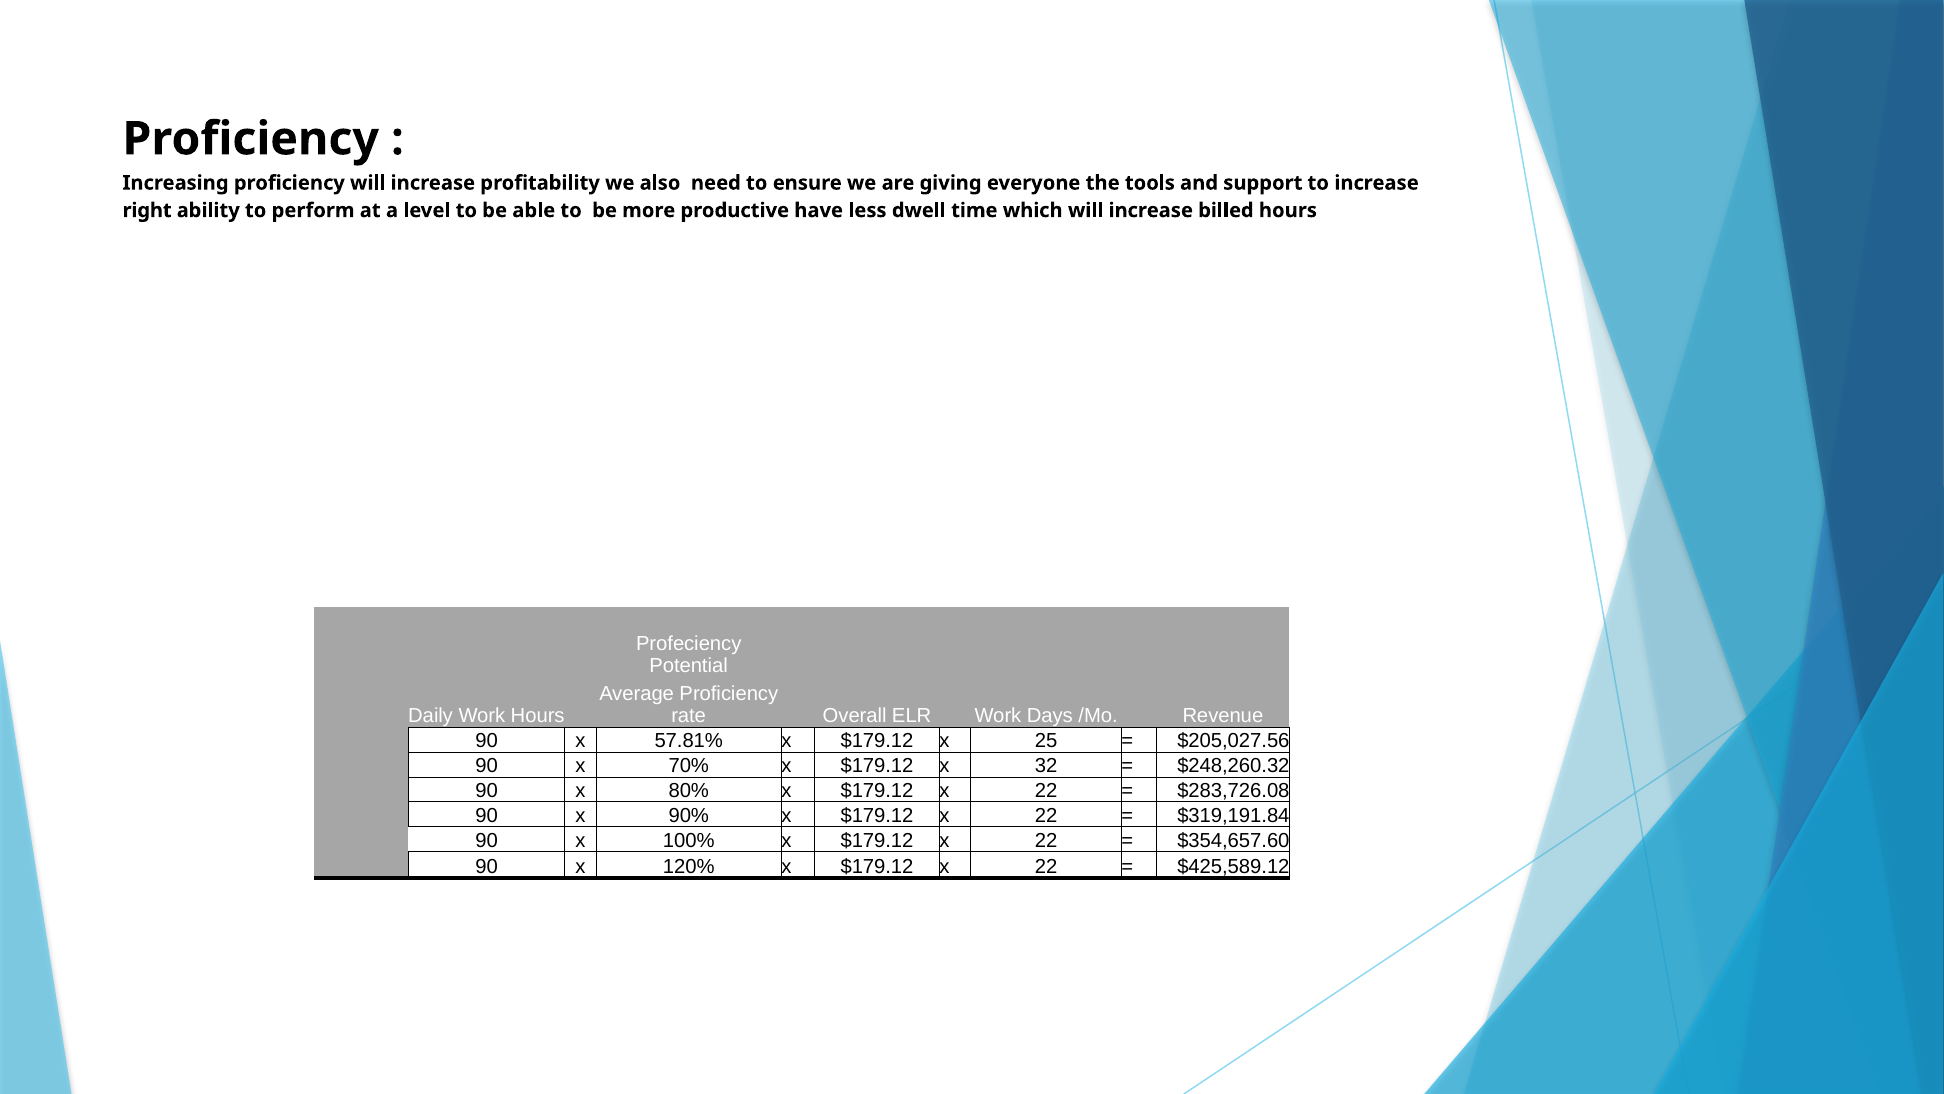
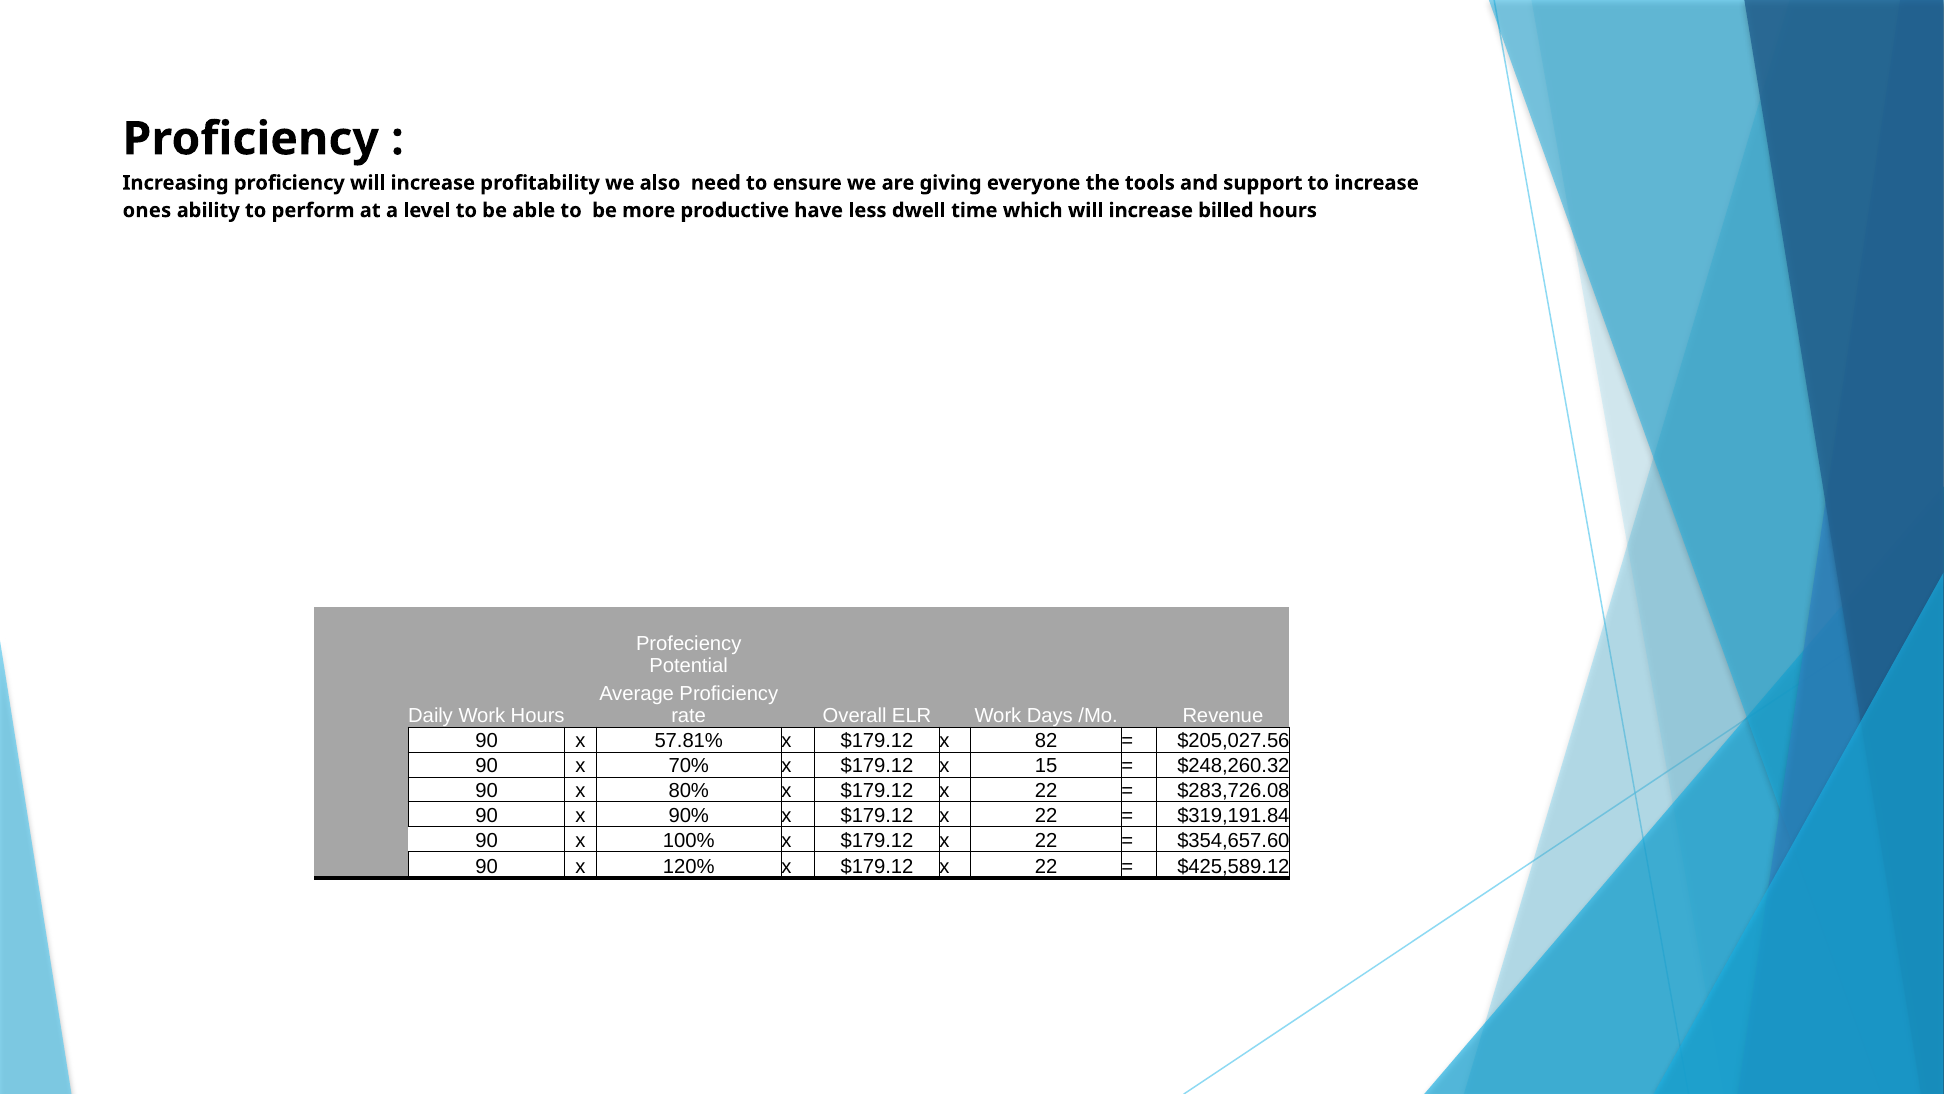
right: right -> ones
25: 25 -> 82
32: 32 -> 15
